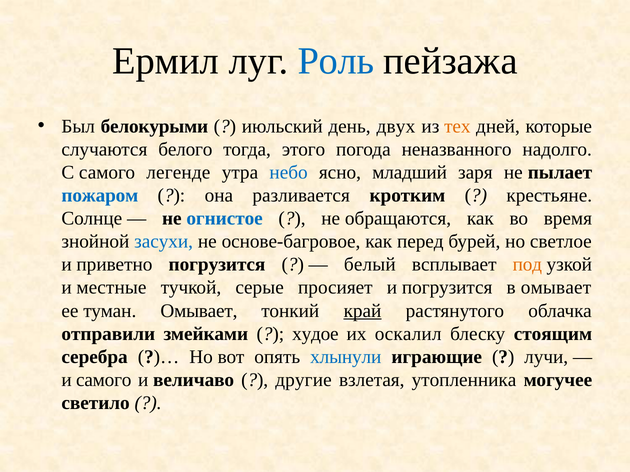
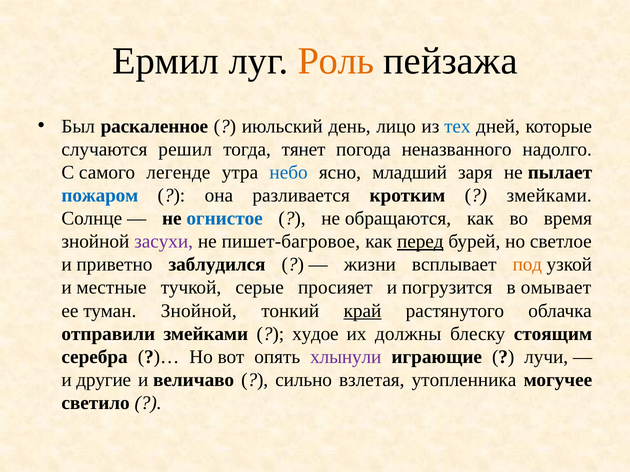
Роль colour: blue -> orange
белокурыми: белокурыми -> раскаленное
двух: двух -> лицо
тех colour: orange -> blue
белого: белого -> решил
этого: этого -> тянет
крестьяне at (549, 196): крестьяне -> змейками
засухи colour: blue -> purple
основе-багровое: основе-багровое -> пишет-багровое
перед underline: none -> present
приветно погрузится: погрузится -> заблудился
белый: белый -> жизни
туман Омывает: Омывает -> Знойной
оскалил: оскалил -> должны
хлынули colour: blue -> purple
и самого: самого -> другие
другие: другие -> сильно
